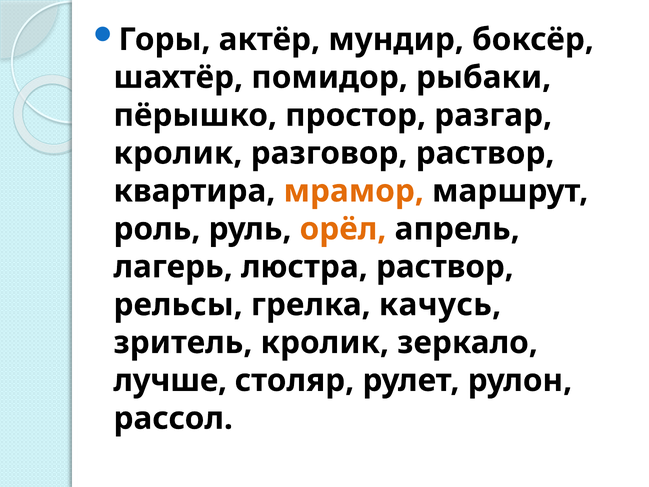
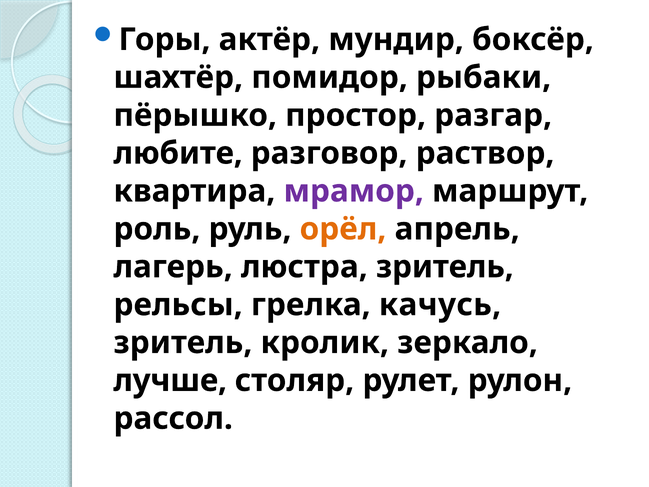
кролик at (178, 153): кролик -> любите
мрамор colour: orange -> purple
люстра раствор: раствор -> зритель
